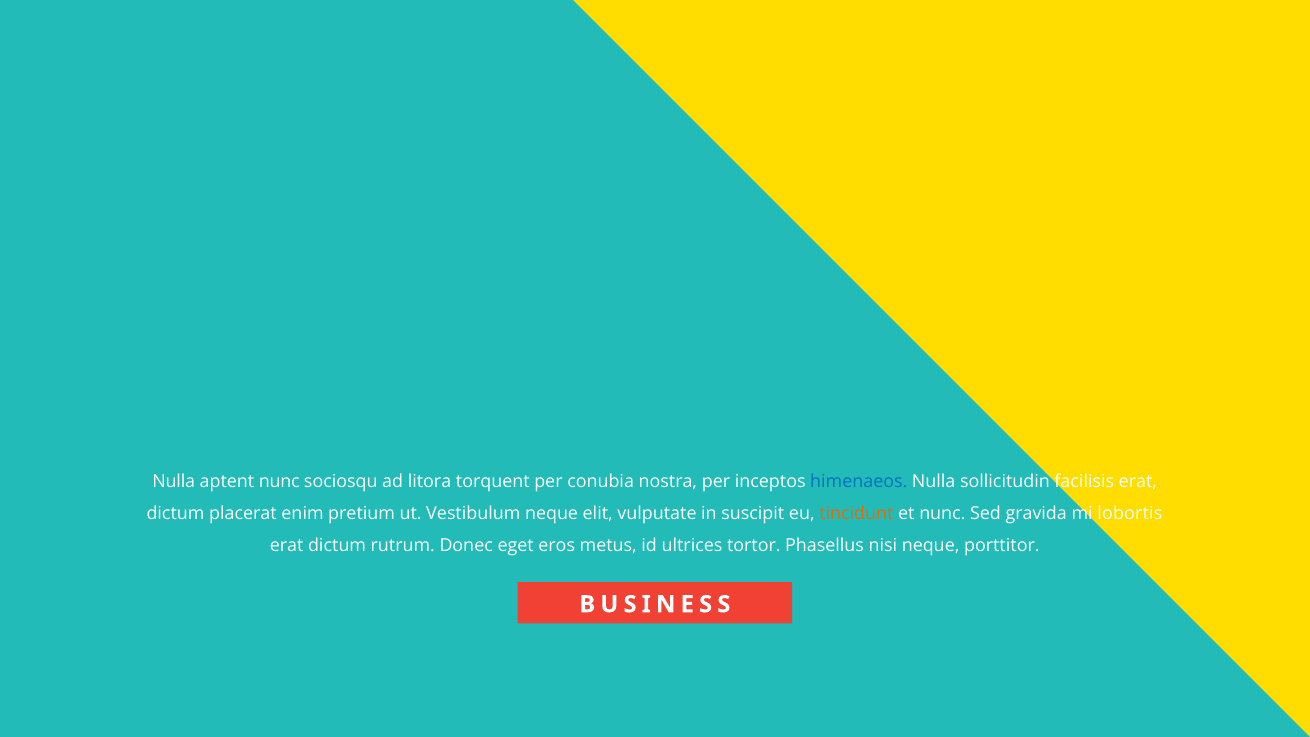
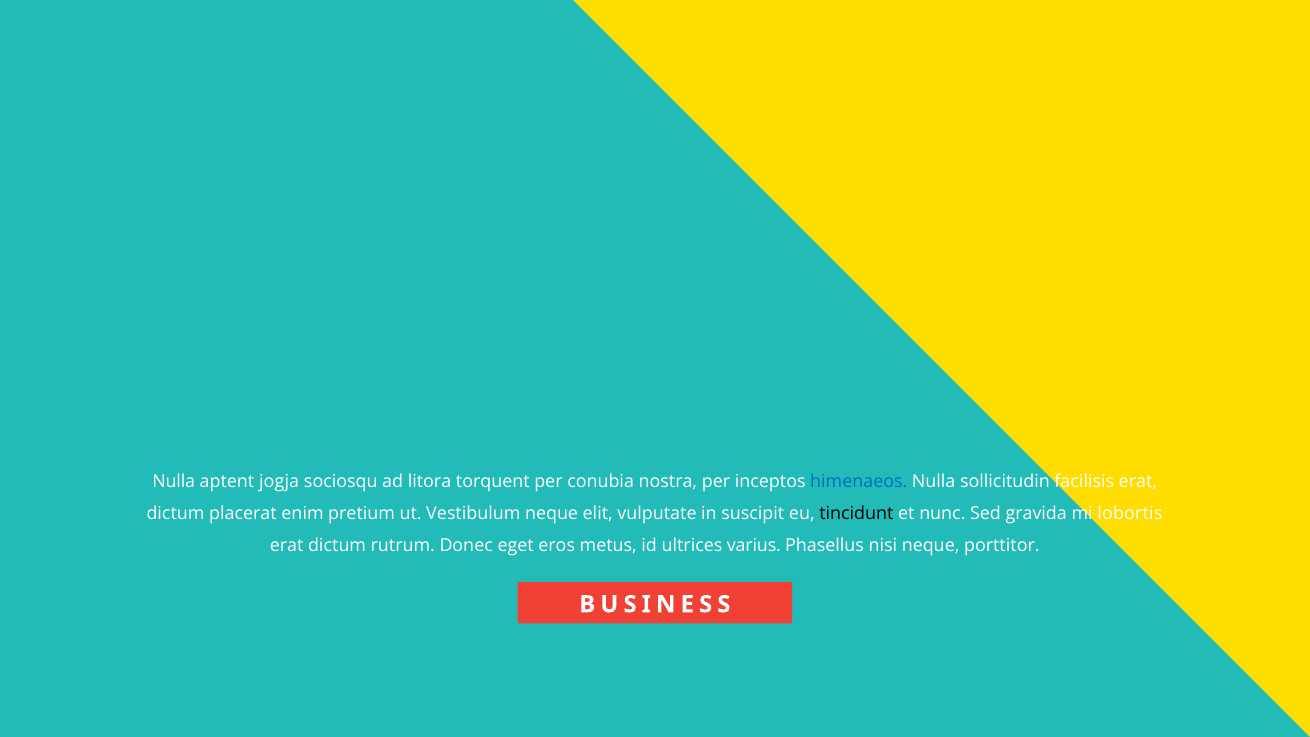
aptent nunc: nunc -> jogja
tincidunt colour: orange -> black
tortor: tortor -> varius
